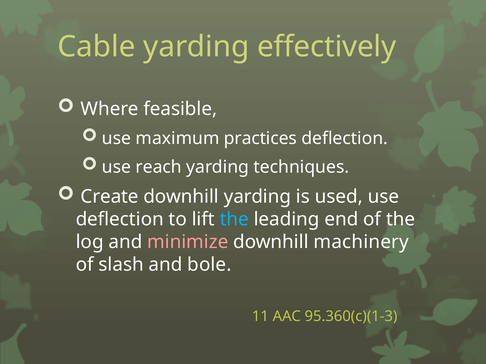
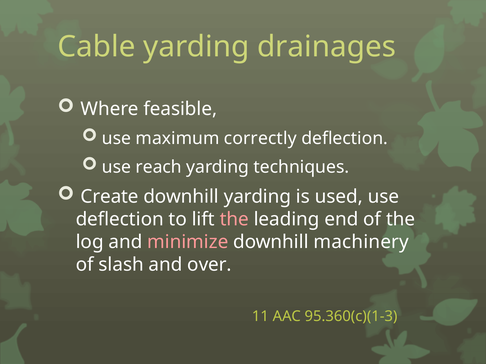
effectively: effectively -> drainages
practices: practices -> correctly
the at (234, 220) colour: light blue -> pink
bole: bole -> over
